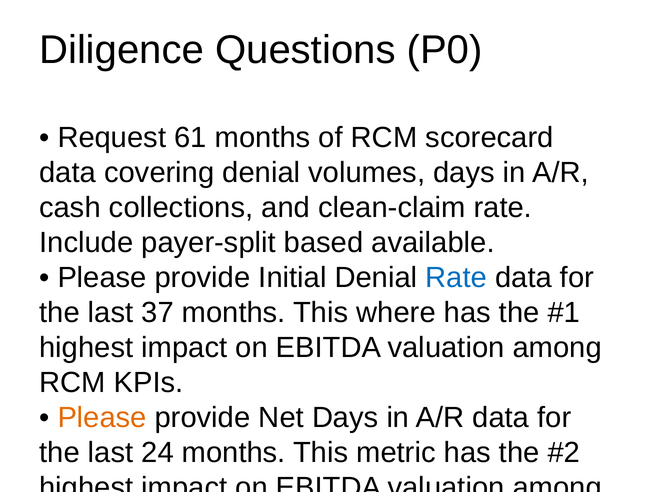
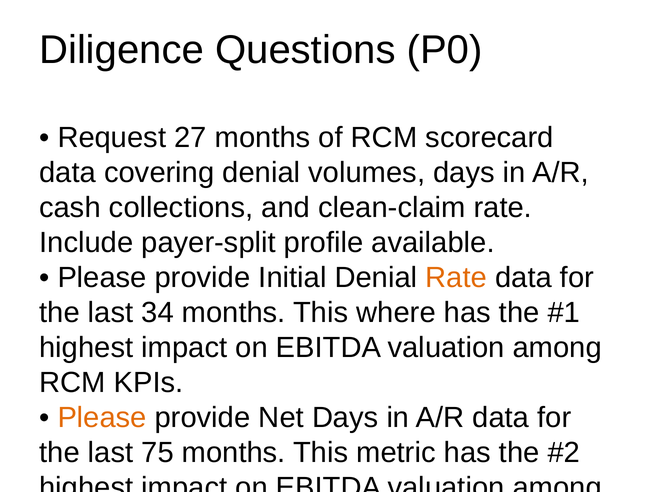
61: 61 -> 27
based: based -> profile
Rate at (456, 278) colour: blue -> orange
37: 37 -> 34
24: 24 -> 75
